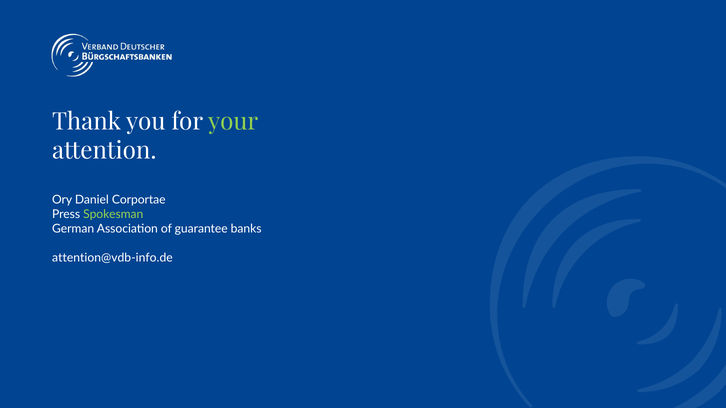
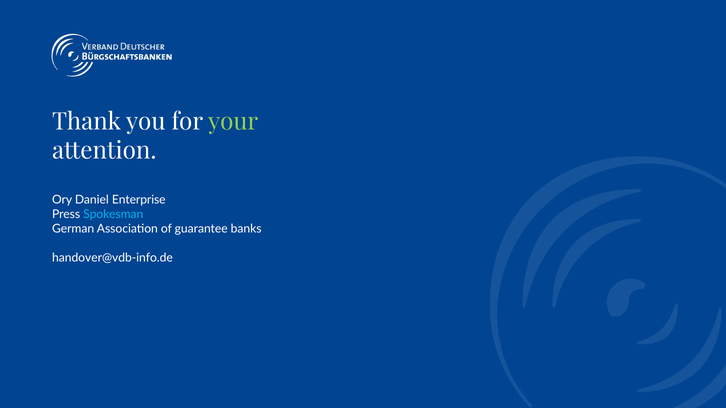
Corportae: Corportae -> Enterprise
Spokesman colour: light green -> light blue
attention@vdb-info.de: attention@vdb-info.de -> handover@vdb-info.de
